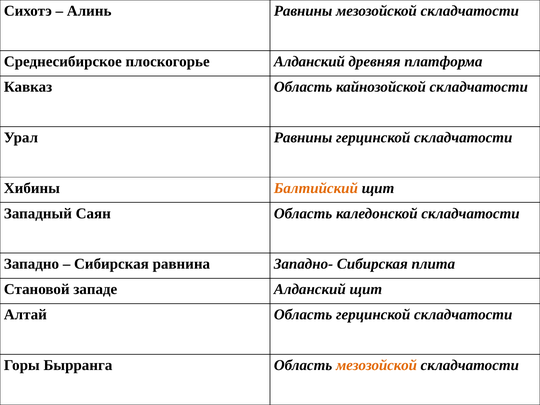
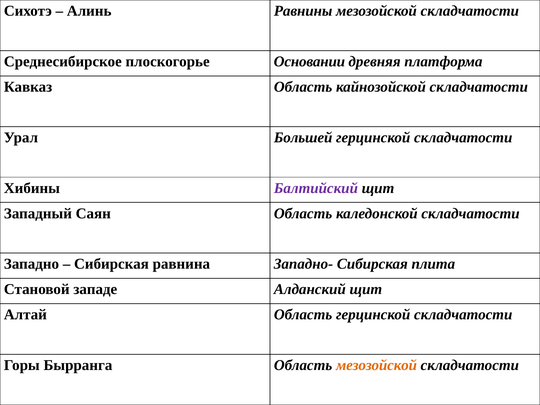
плоскогорье Алданский: Алданский -> Основании
Урал Равнины: Равнины -> Большей
Балтийский colour: orange -> purple
